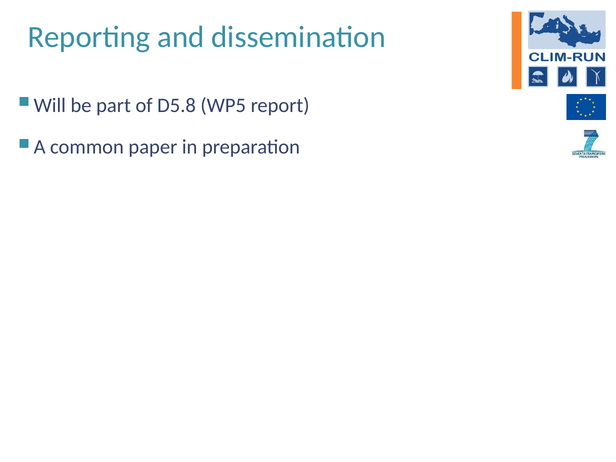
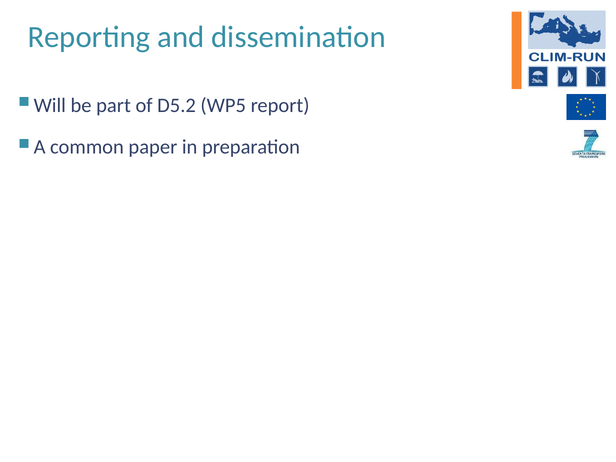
D5.8: D5.8 -> D5.2
